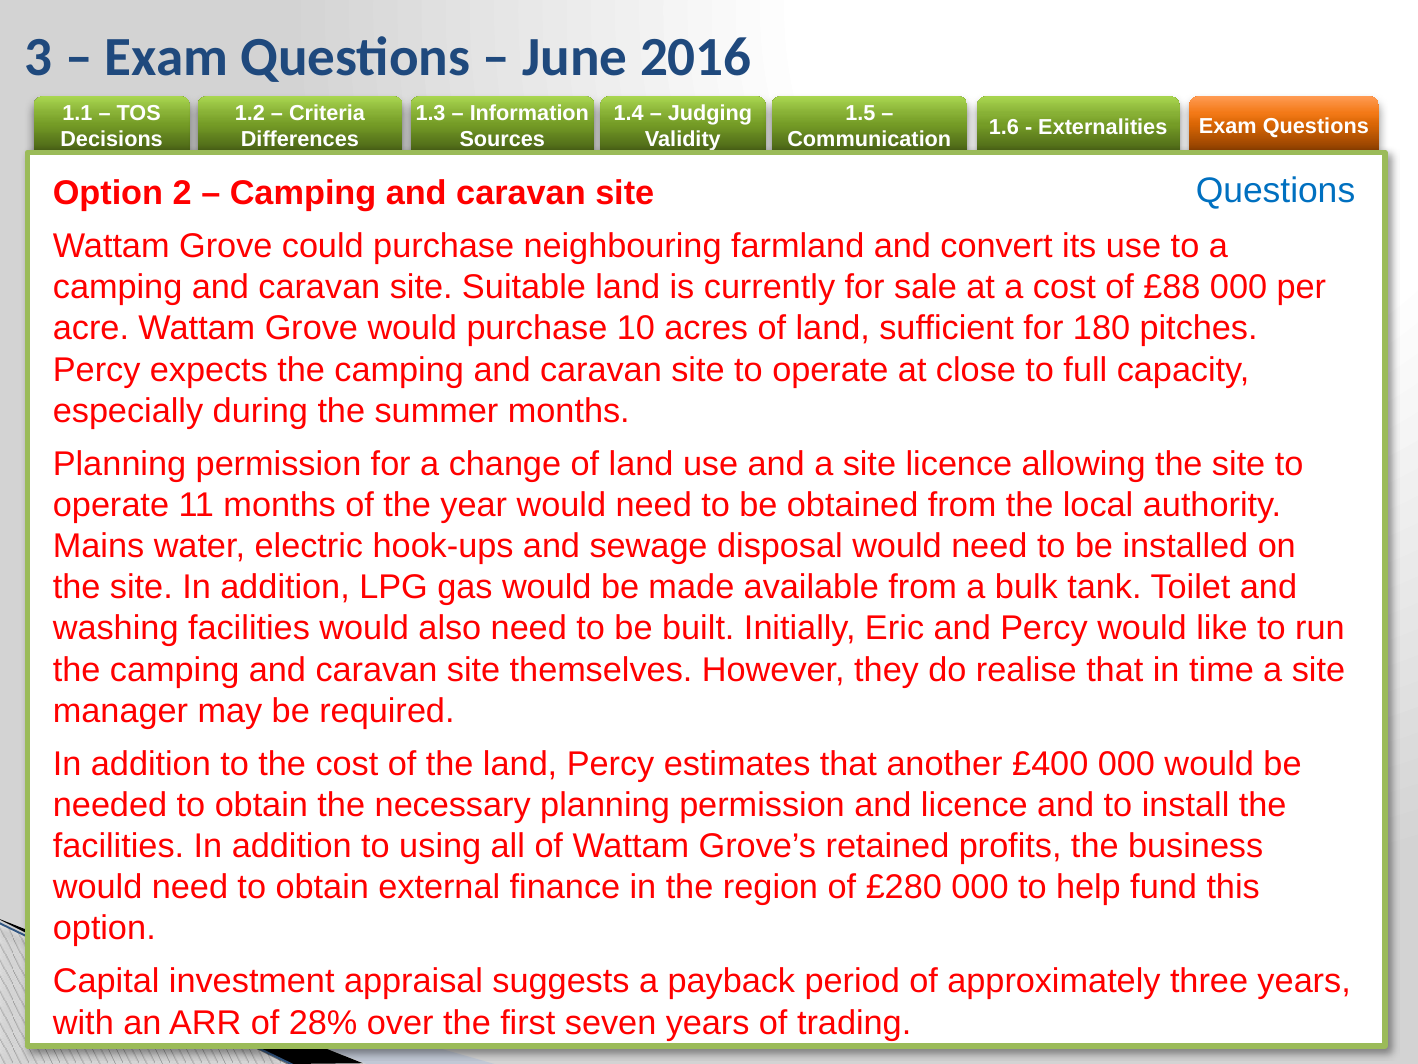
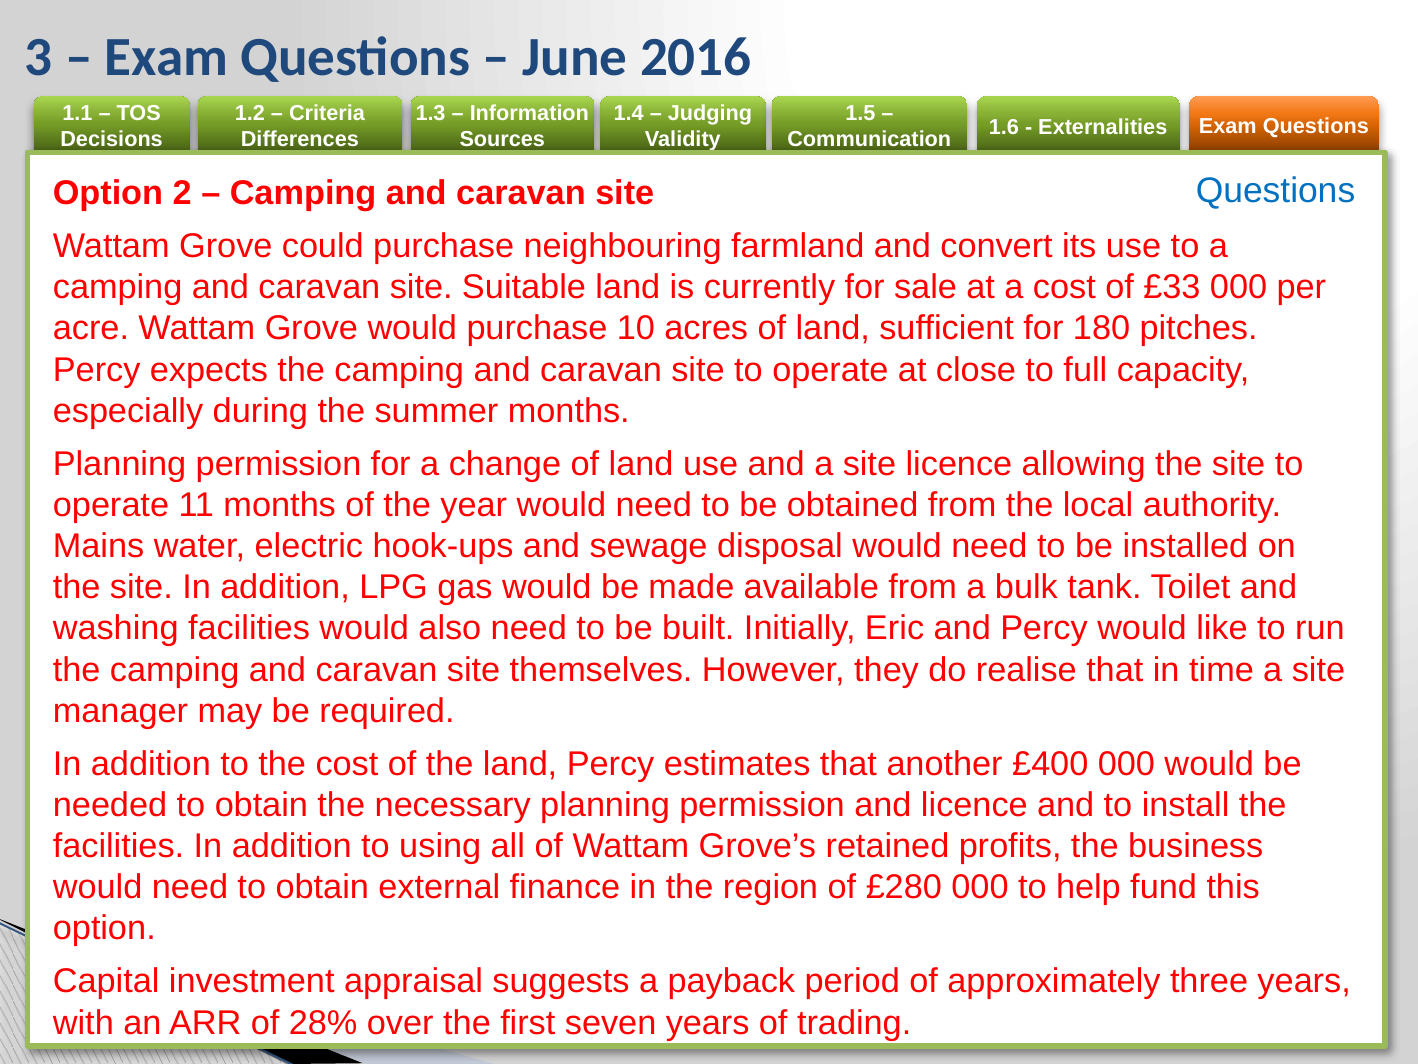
£88: £88 -> £33
